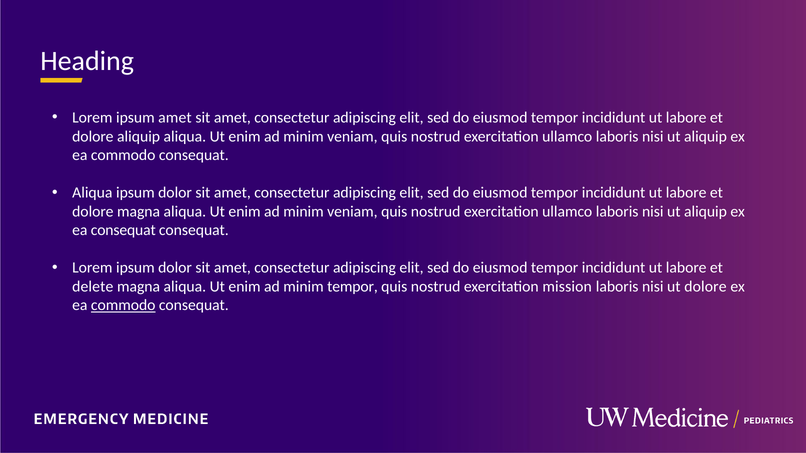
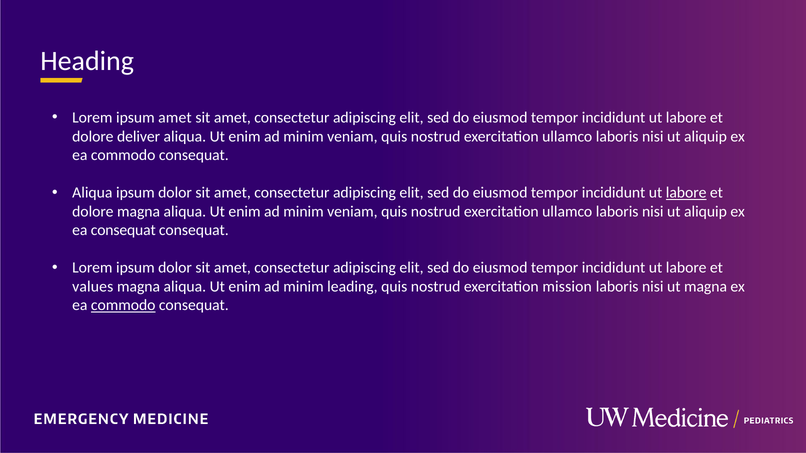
dolore aliquip: aliquip -> deliver
labore at (686, 193) underline: none -> present
delete: delete -> values
minim tempor: tempor -> leading
ut dolore: dolore -> magna
